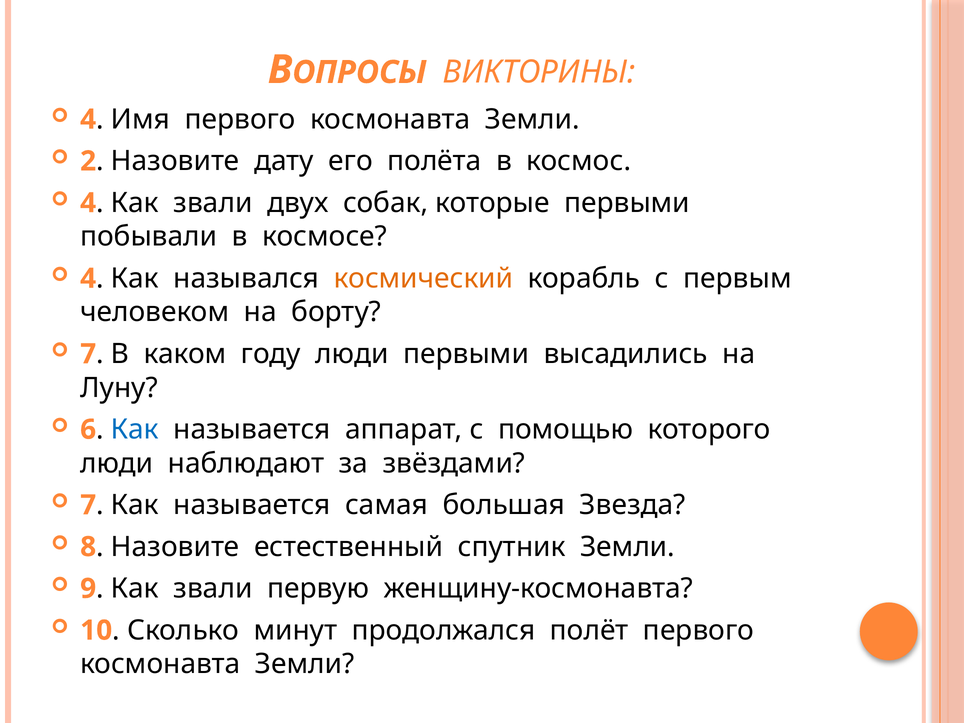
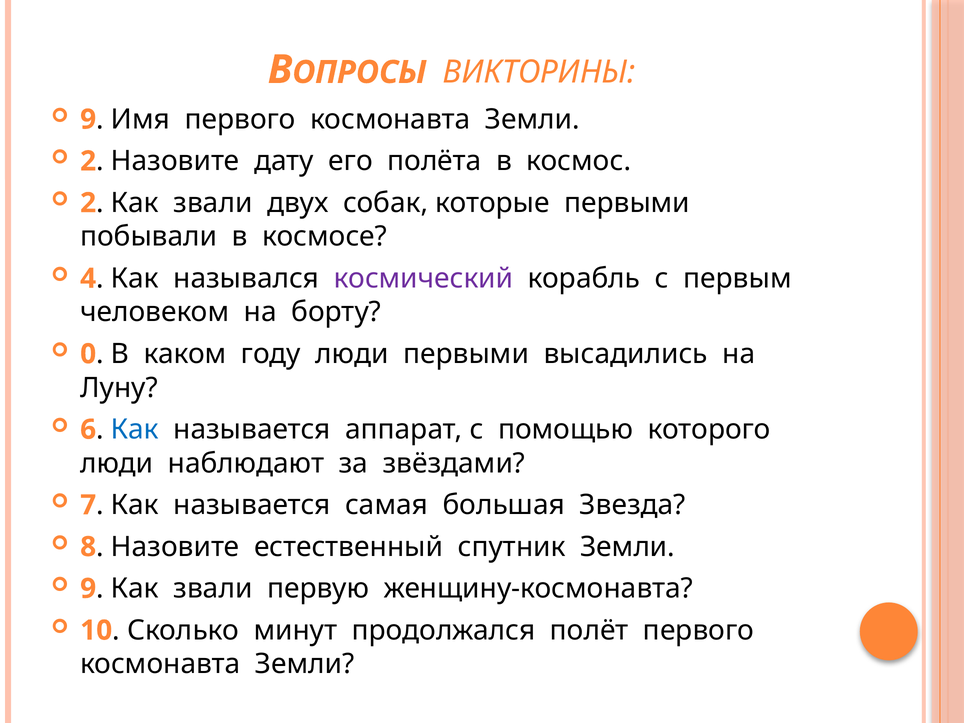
4 at (88, 119): 4 -> 9
4 at (88, 203): 4 -> 2
космический colour: orange -> purple
7 at (88, 354): 7 -> 0
